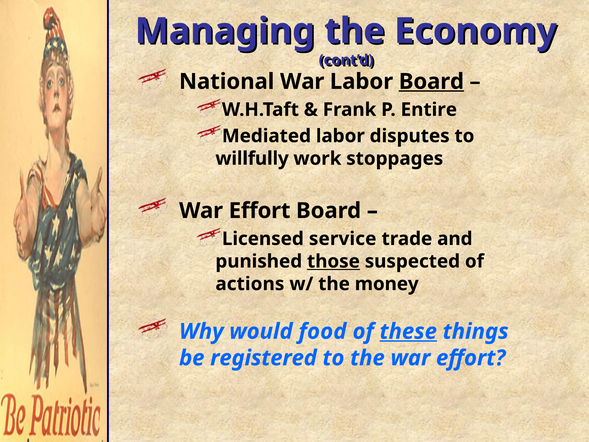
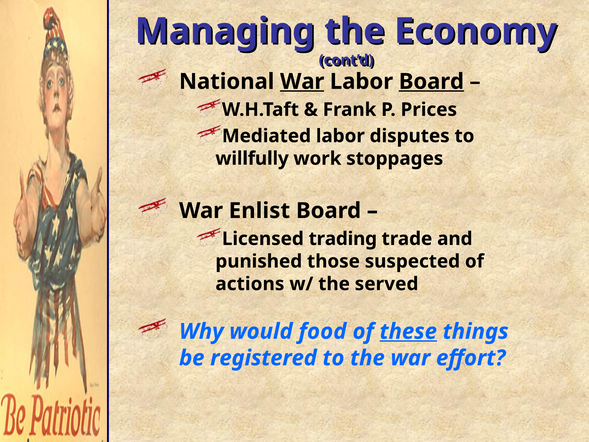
War at (302, 81) underline: none -> present
Entire: Entire -> Prices
Effort at (260, 211): Effort -> Enlist
service: service -> trading
those underline: present -> none
money: money -> served
